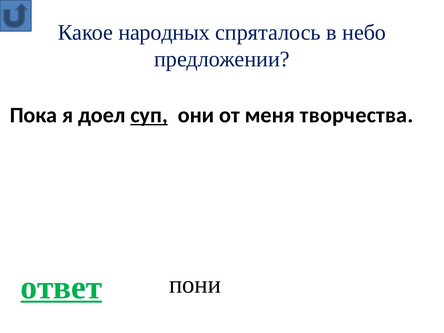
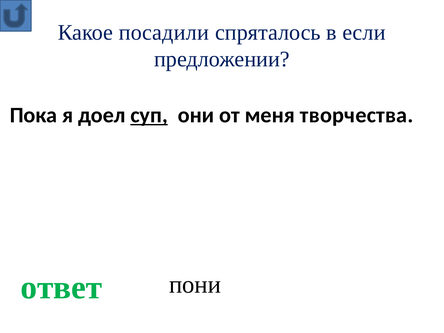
народных: народных -> посадили
небо: небо -> если
ответ underline: present -> none
